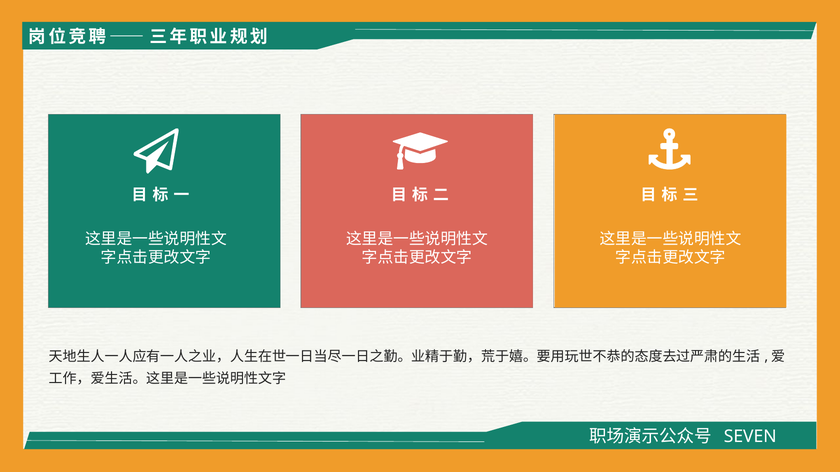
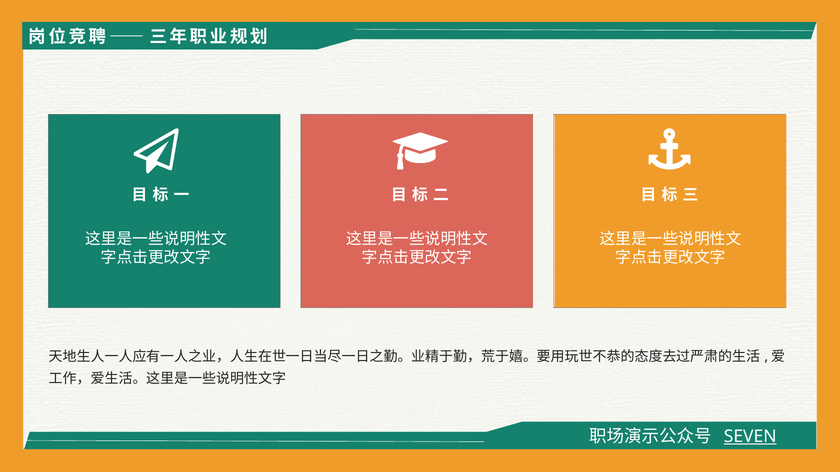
SEVEN underline: none -> present
